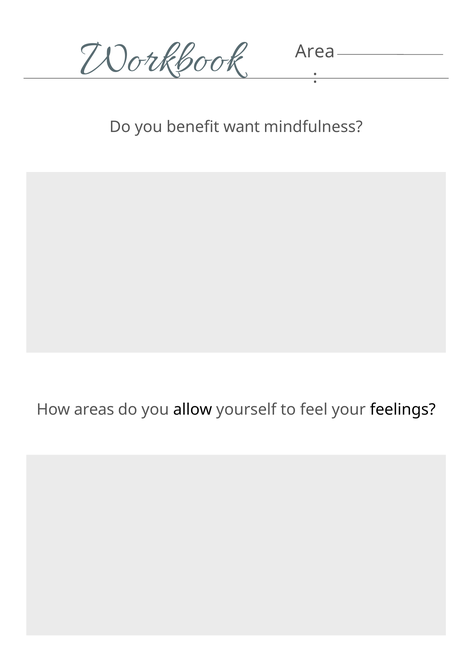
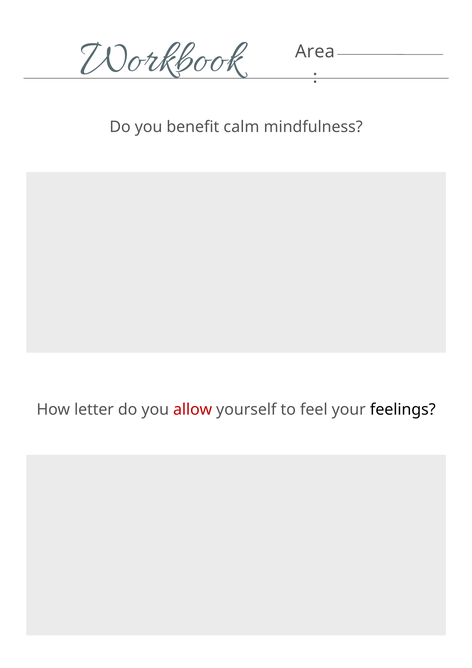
want: want -> calm
areas: areas -> letter
allow colour: black -> red
